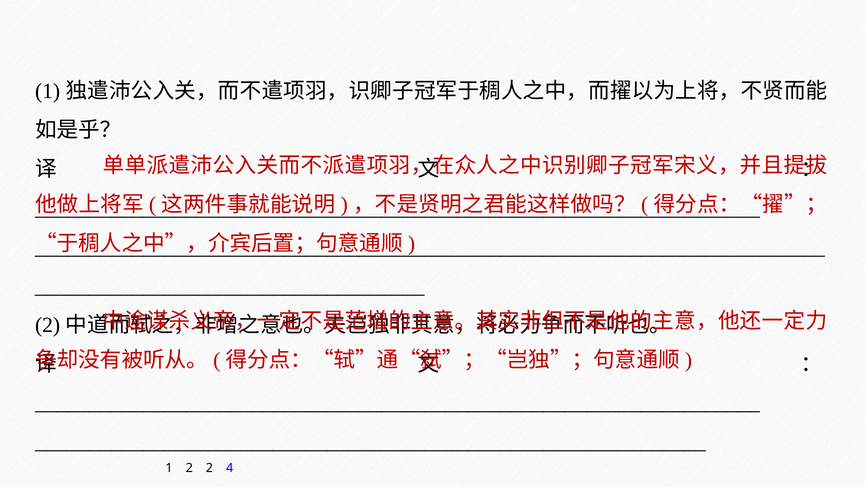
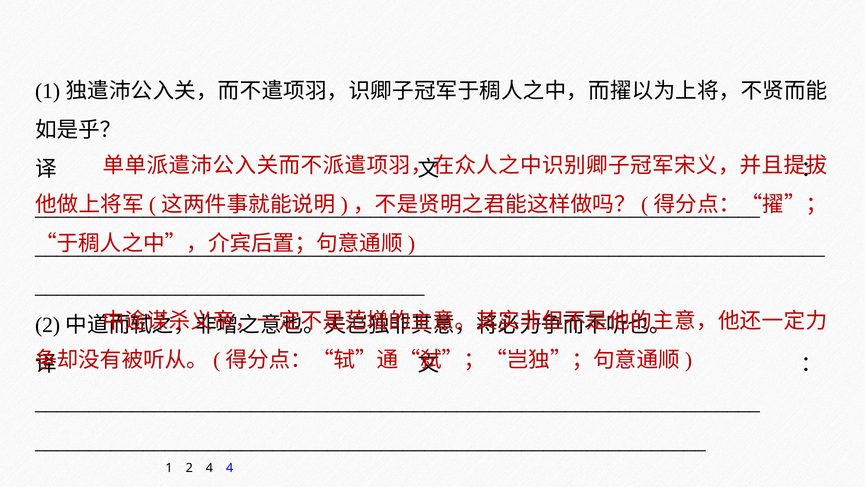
2 2: 2 -> 4
